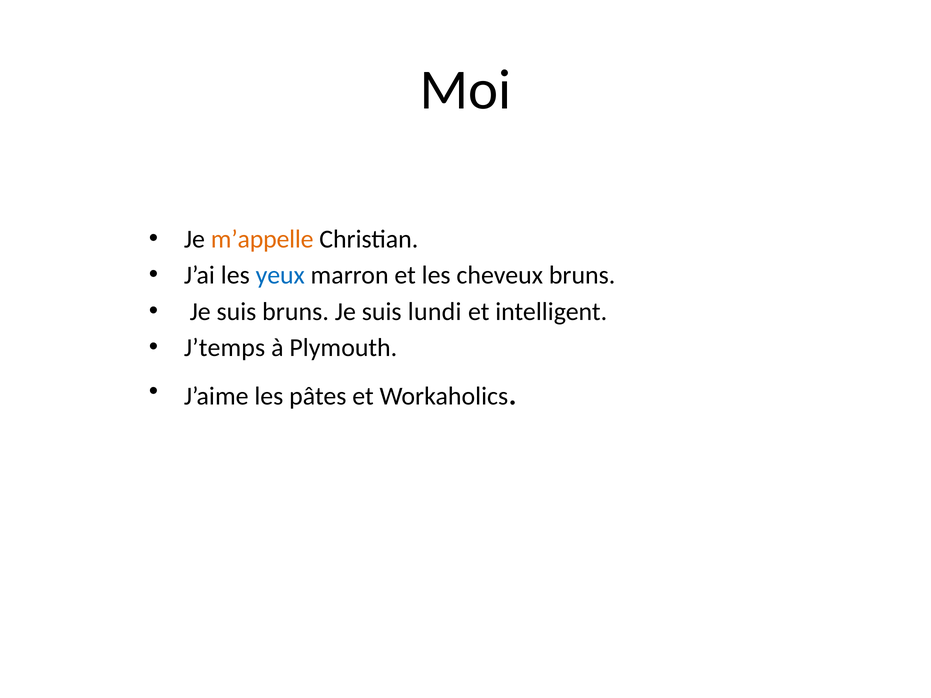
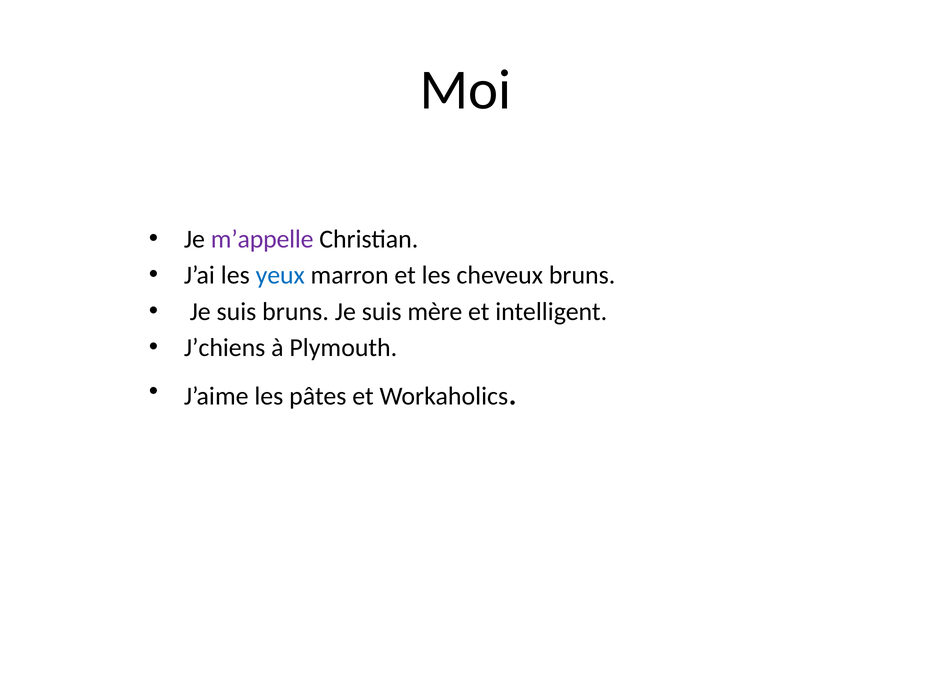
m’appelle colour: orange -> purple
lundi: lundi -> mère
J’temps: J’temps -> J’chiens
